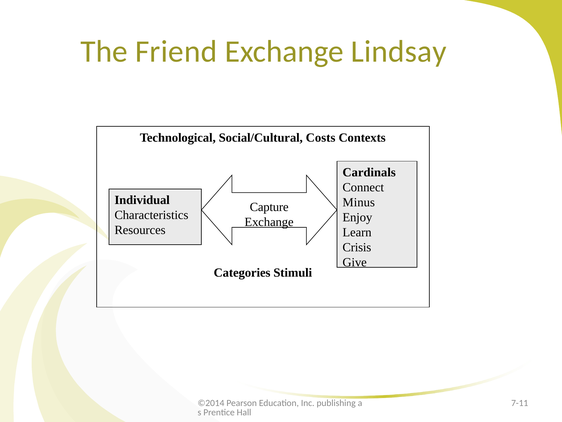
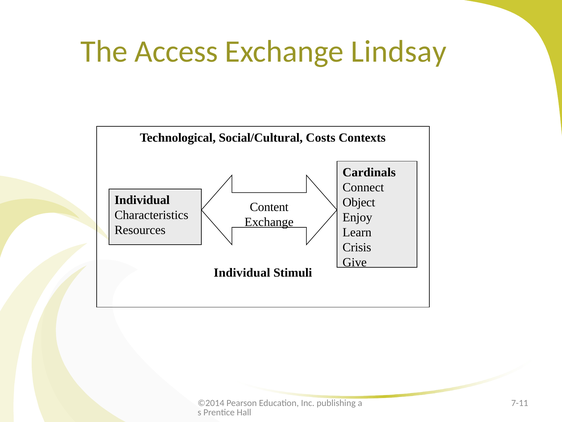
Friend: Friend -> Access
Minus: Minus -> Object
Capture: Capture -> Content
Categories at (242, 272): Categories -> Individual
